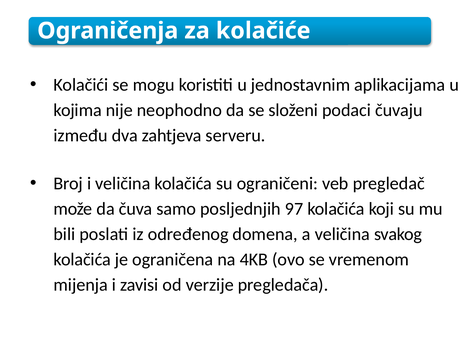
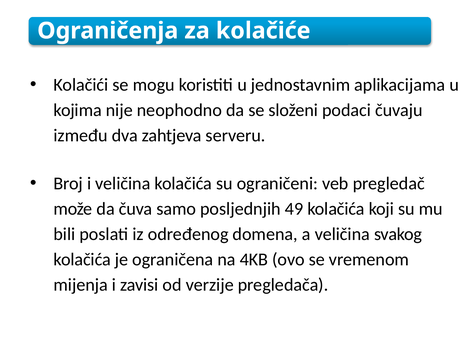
97: 97 -> 49
